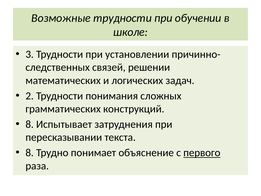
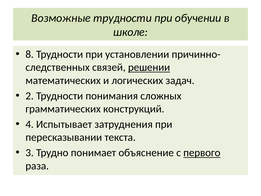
3: 3 -> 8
решении underline: none -> present
8 at (30, 124): 8 -> 4
8 at (30, 153): 8 -> 3
